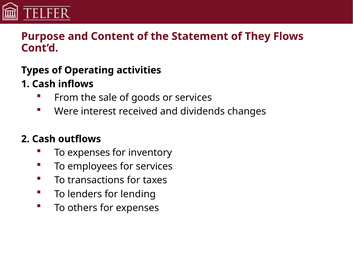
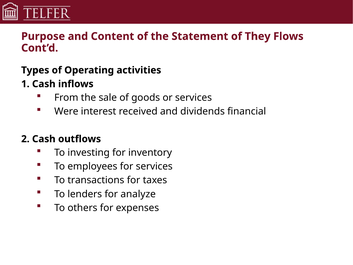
changes: changes -> financial
To expenses: expenses -> investing
lending: lending -> analyze
